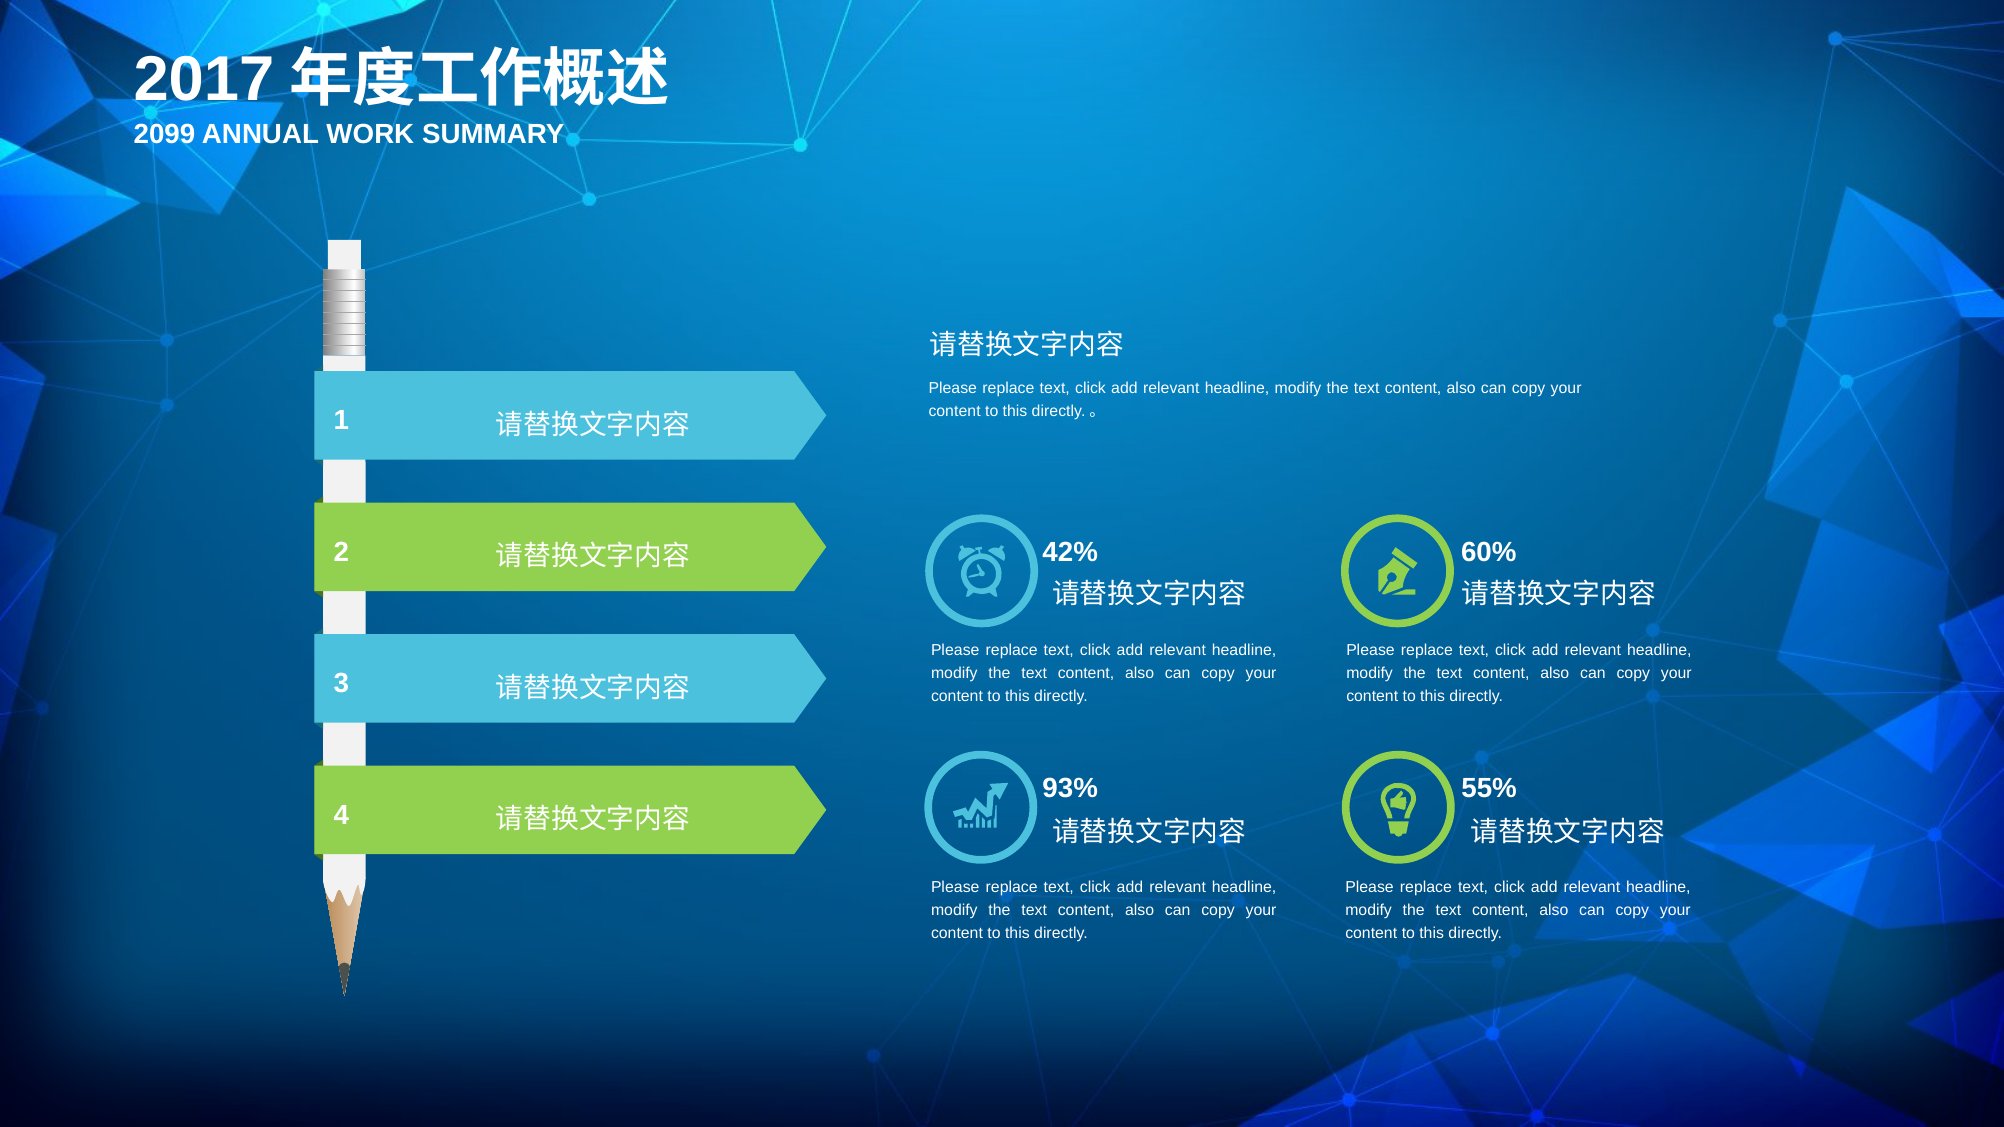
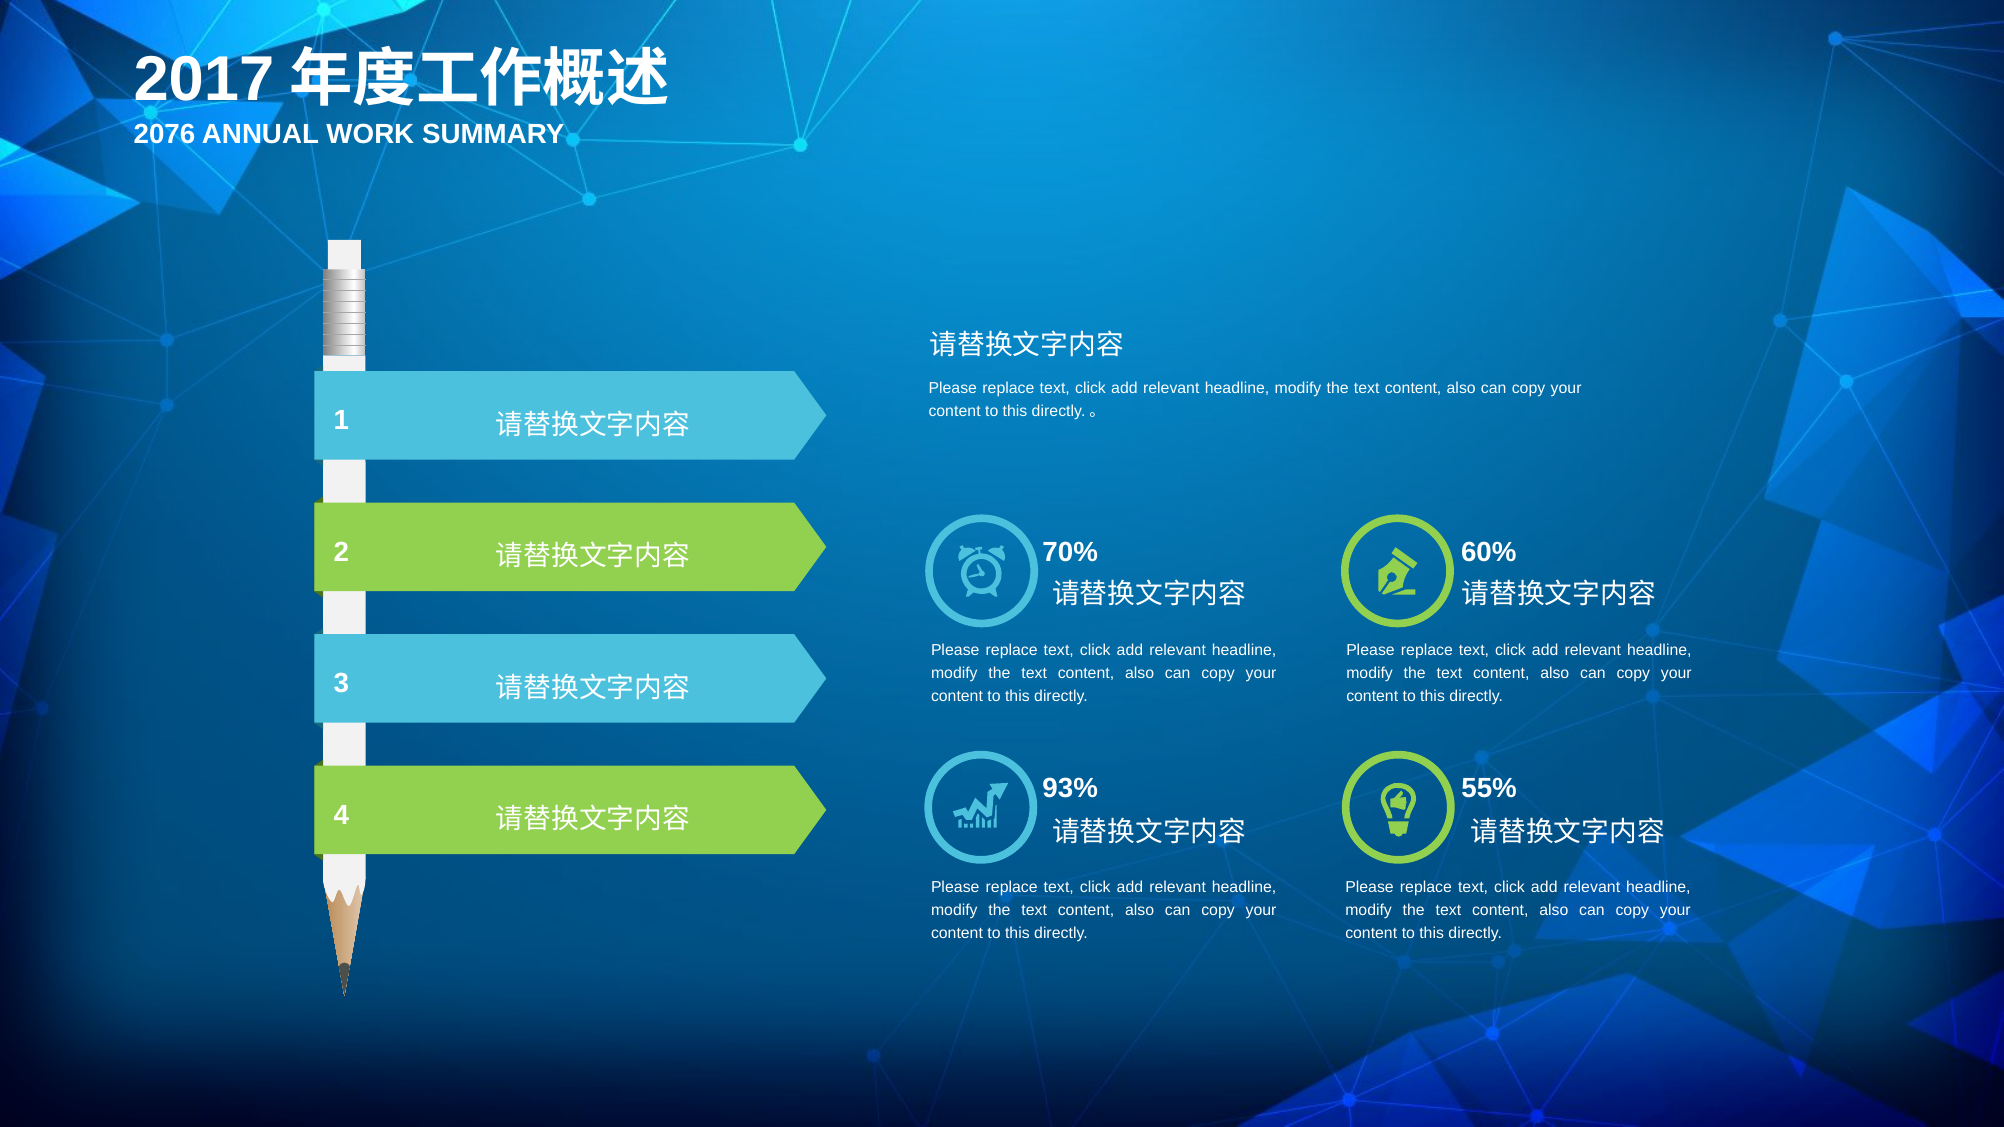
2099: 2099 -> 2076
42%: 42% -> 70%
